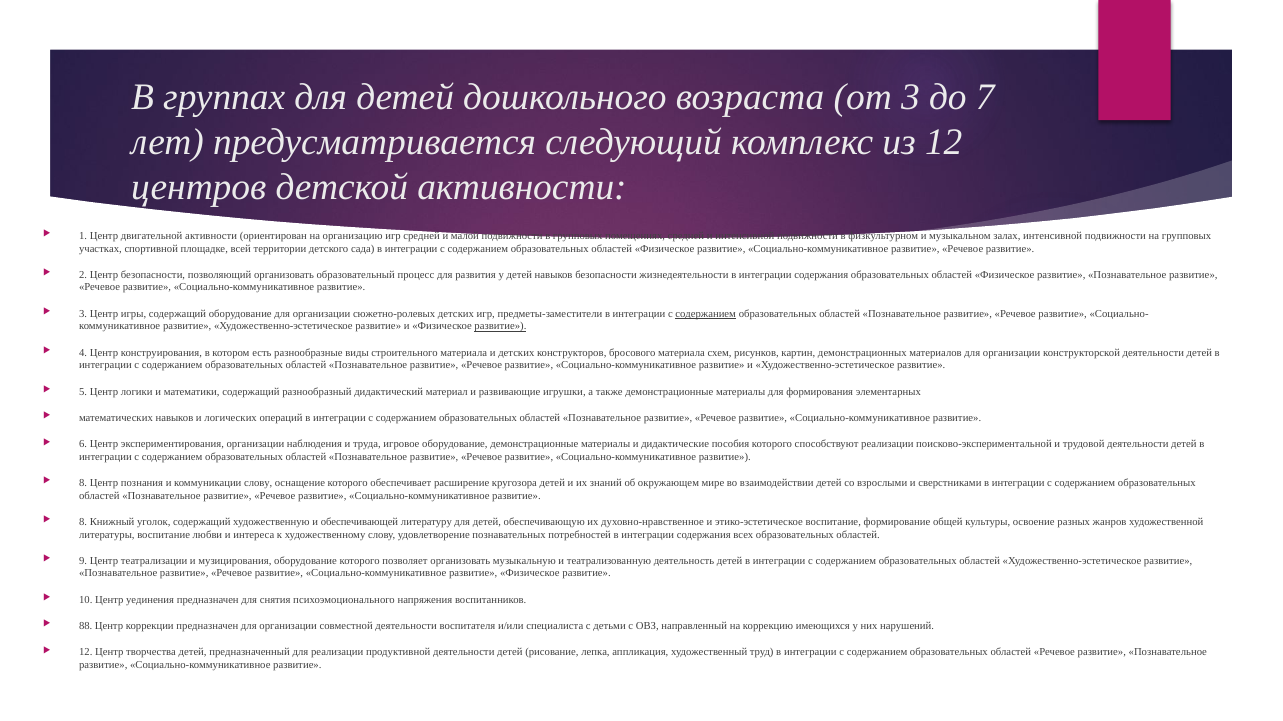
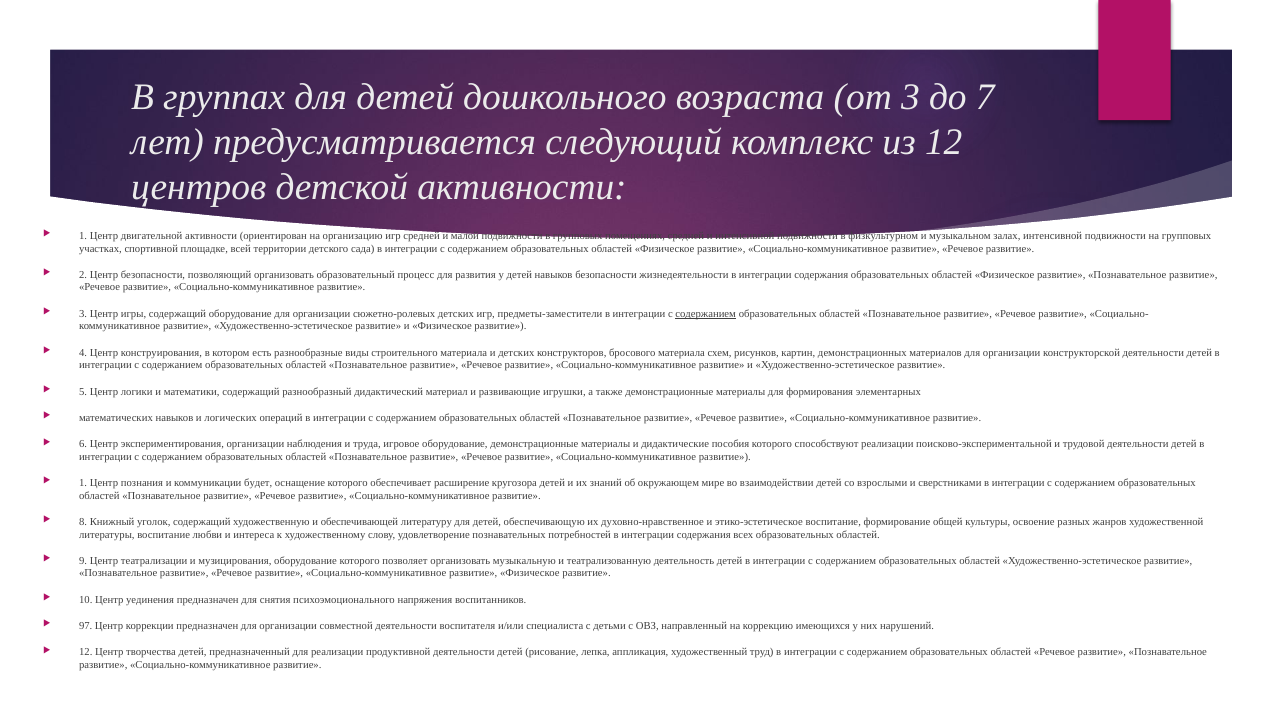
развитие at (500, 327) underline: present -> none
8 at (83, 483): 8 -> 1
коммуникации слову: слову -> будет
88: 88 -> 97
